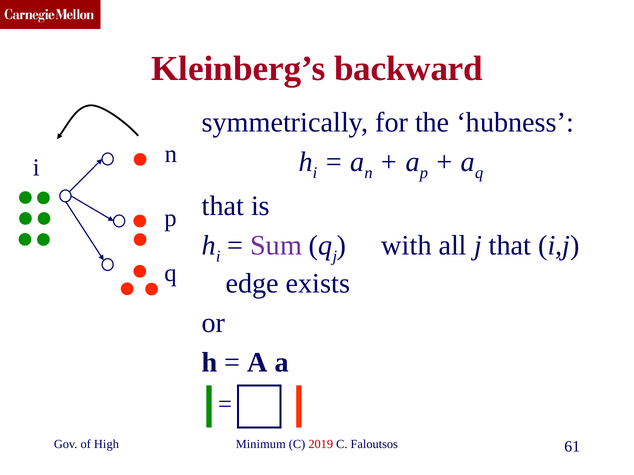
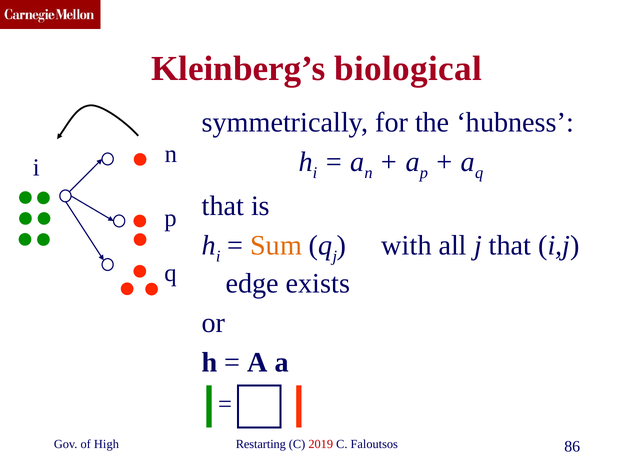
backward: backward -> biological
Sum colour: purple -> orange
Minimum: Minimum -> Restarting
61: 61 -> 86
